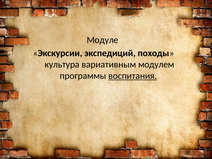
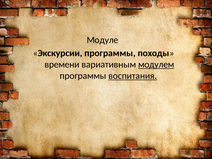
Экскурсии экспедиций: экспедиций -> программы
культура: культура -> времени
модулем underline: none -> present
